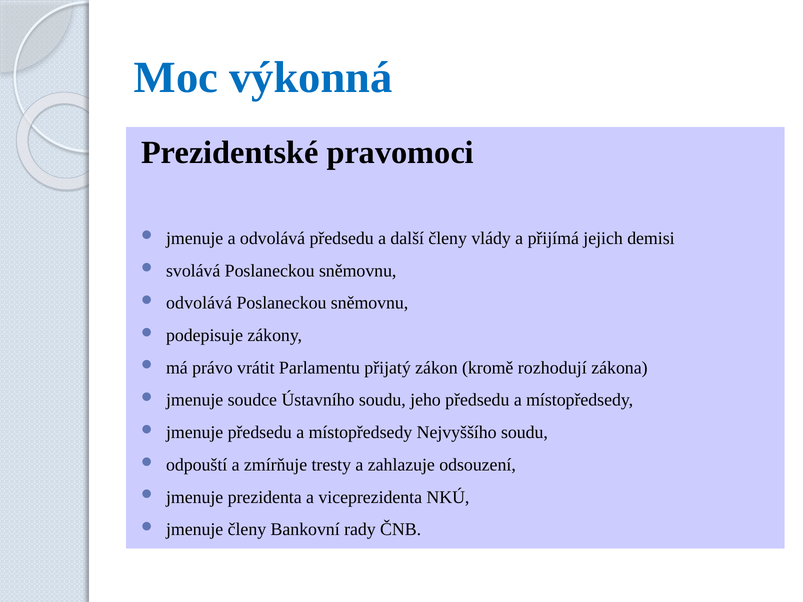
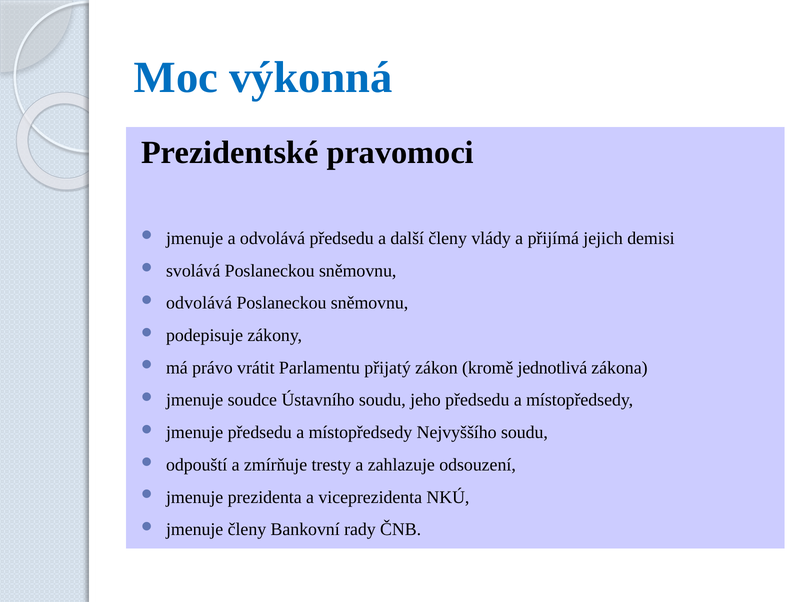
rozhodují: rozhodují -> jednotlivá
